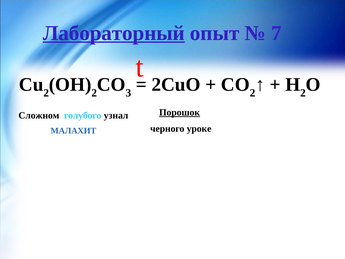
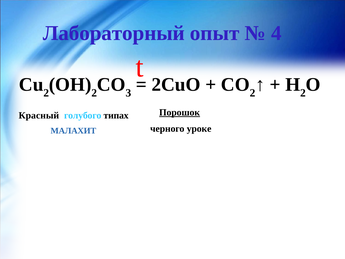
Лабораторный underline: present -> none
7: 7 -> 4
Сложном: Сложном -> Красный
узнал: узнал -> типах
